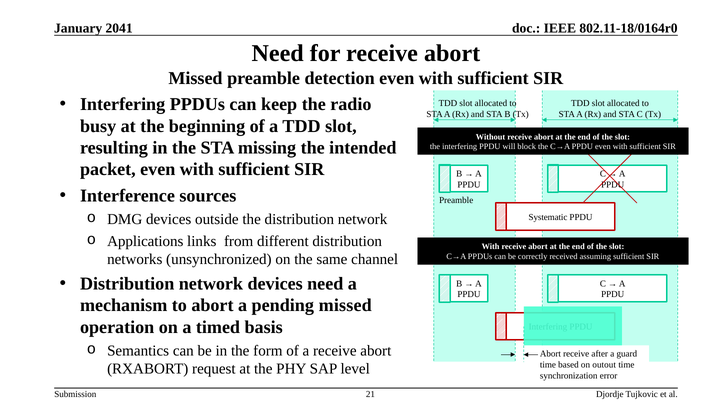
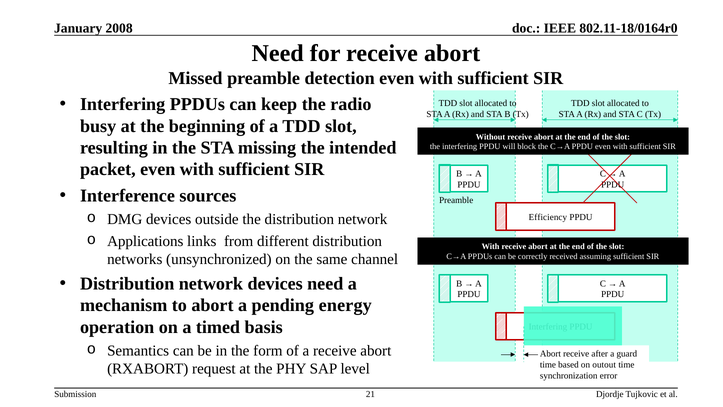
2041: 2041 -> 2008
Systematic: Systematic -> Efficiency
pending missed: missed -> energy
